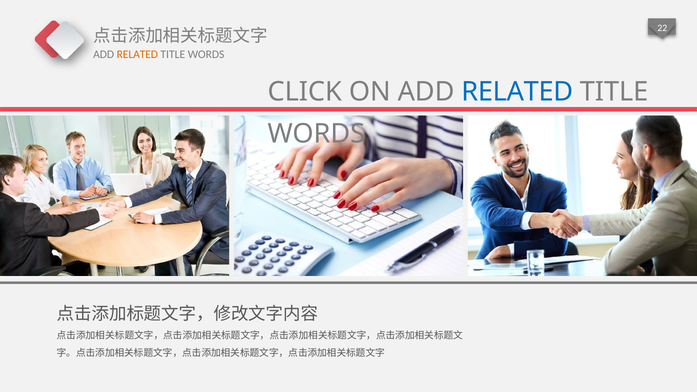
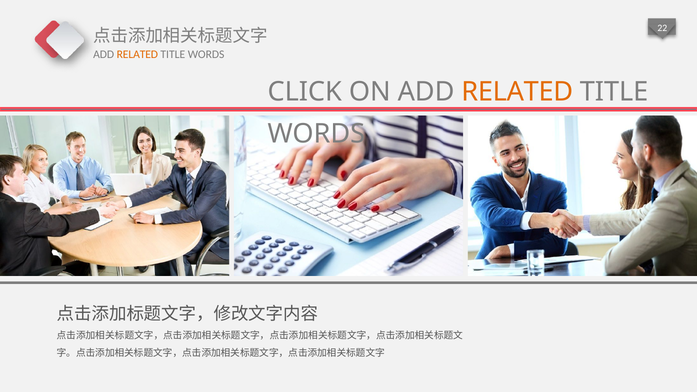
RELATED at (517, 92) colour: blue -> orange
